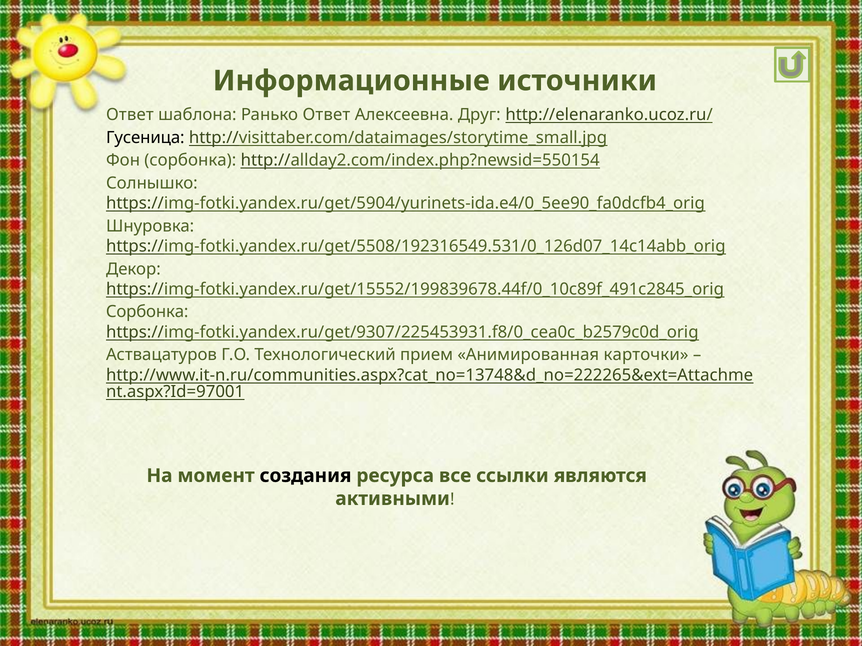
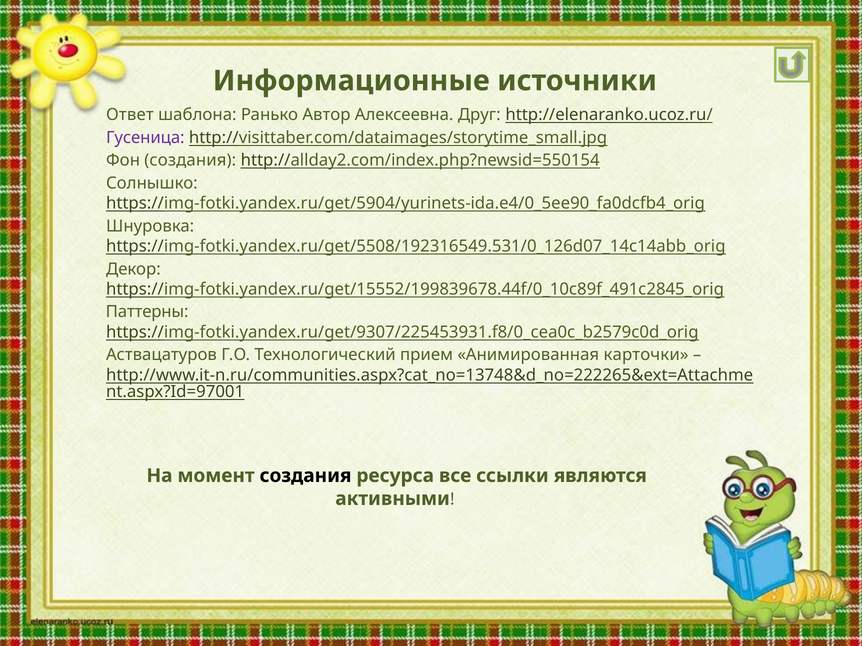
Ранько Ответ: Ответ -> Автор
Гусеница colour: black -> purple
Фон сорбонка: сорбонка -> создания
Сорбонка at (147, 312): Сорбонка -> Паттерны
